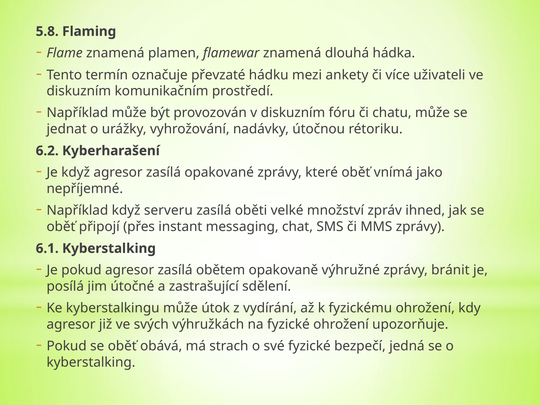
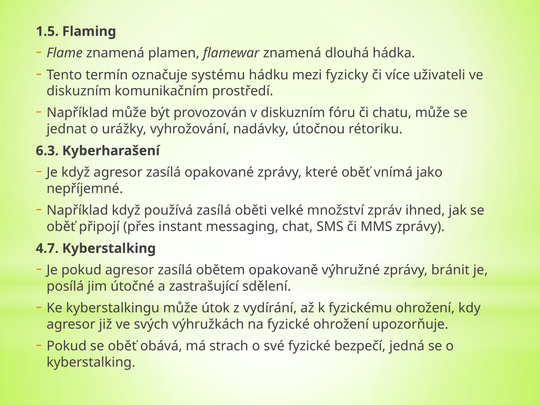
5.8: 5.8 -> 1.5
převzaté: převzaté -> systému
ankety: ankety -> fyzicky
6.2: 6.2 -> 6.3
serveru: serveru -> používá
6.1: 6.1 -> 4.7
